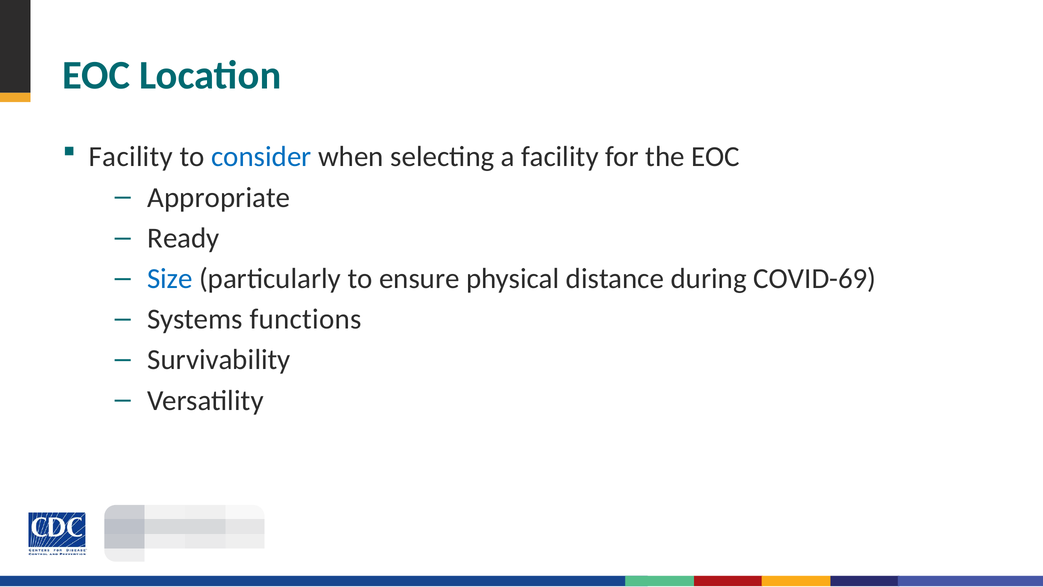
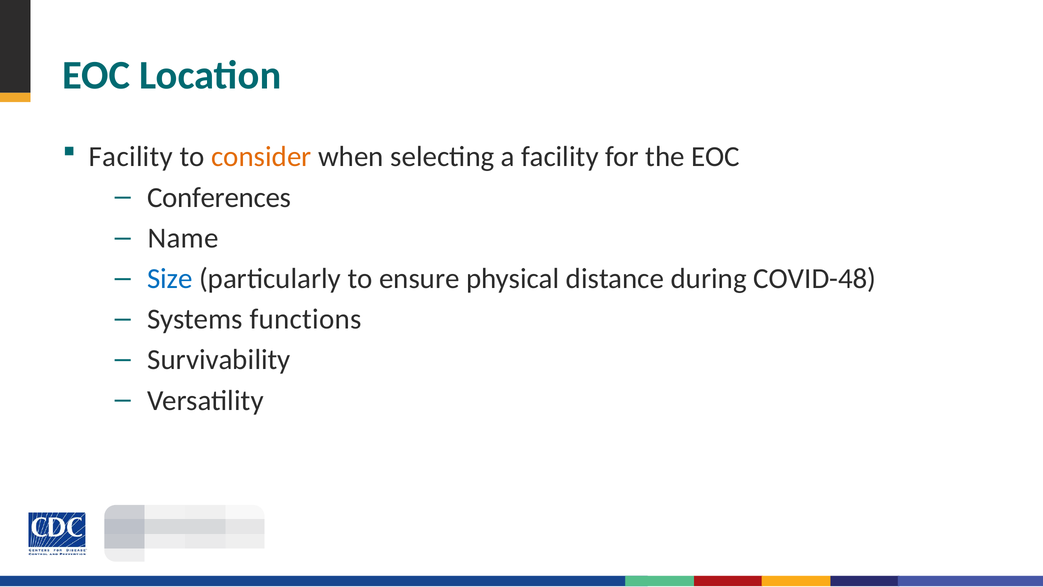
consider colour: blue -> orange
Appropriate: Appropriate -> Conferences
Ready: Ready -> Name
COVID-69: COVID-69 -> COVID-48
